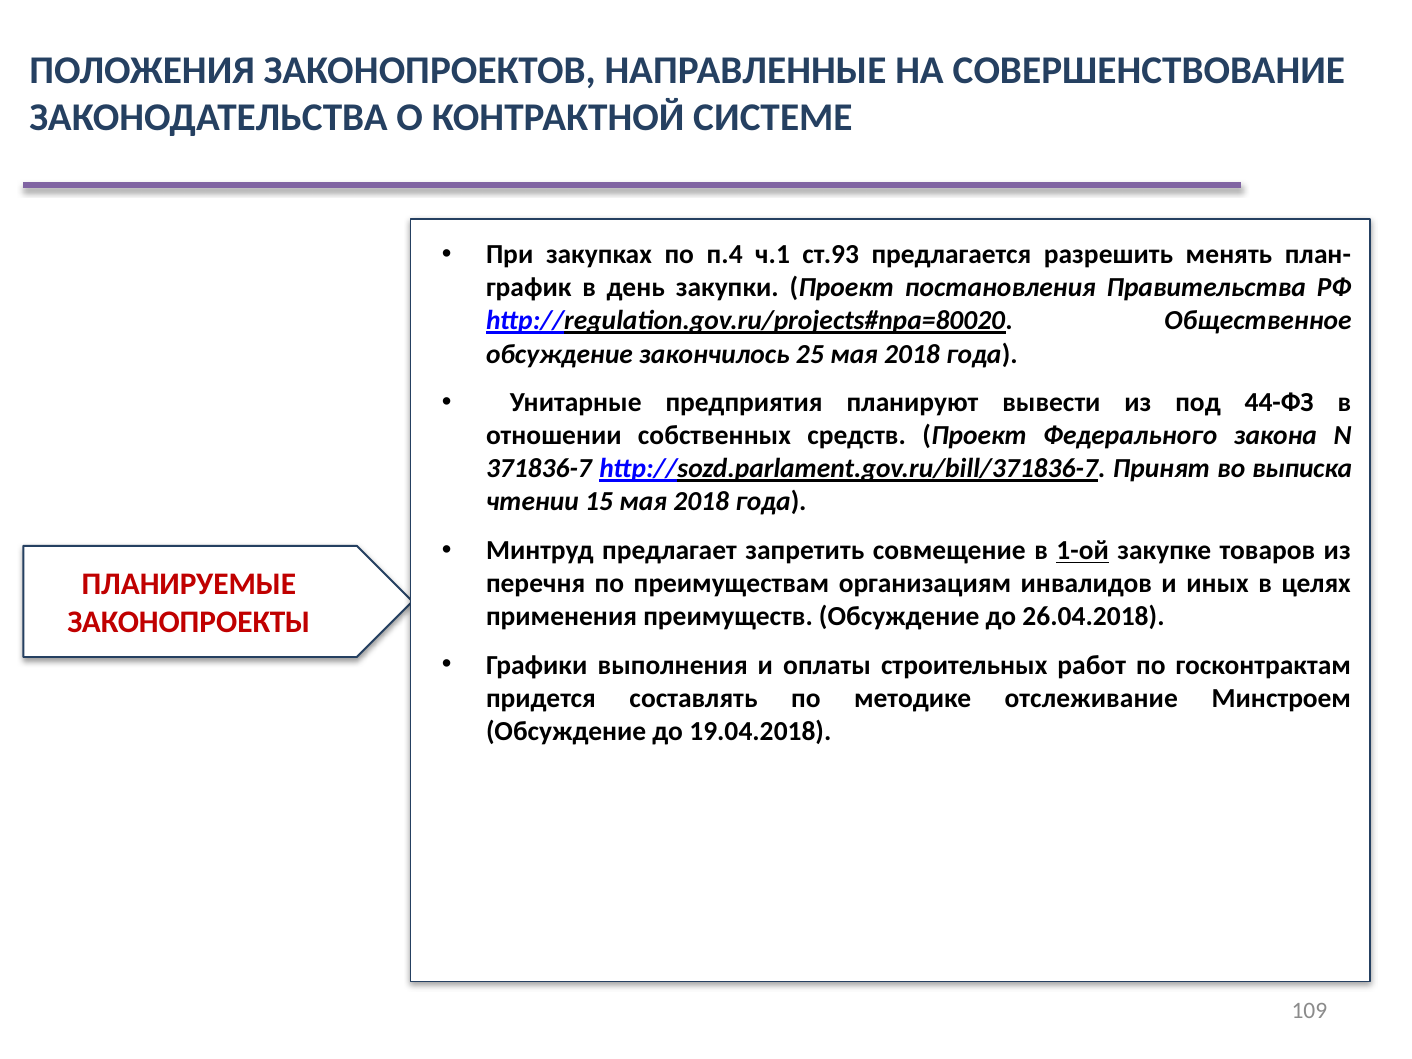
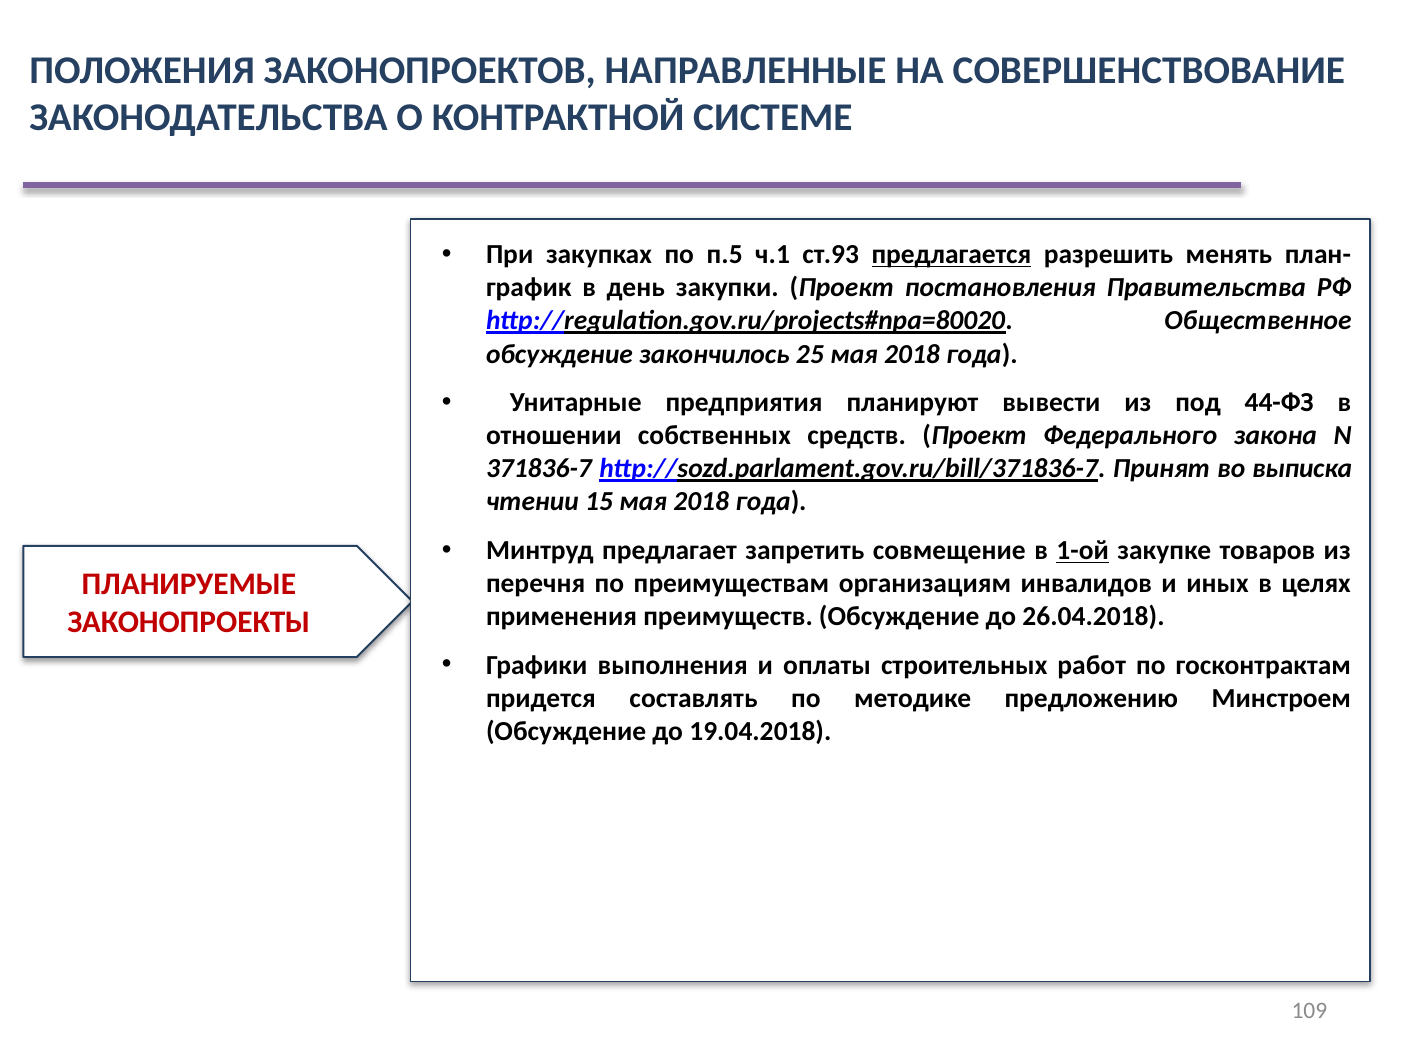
п.4: п.4 -> п.5
предлагается underline: none -> present
отслеживание: отслеживание -> предложению
